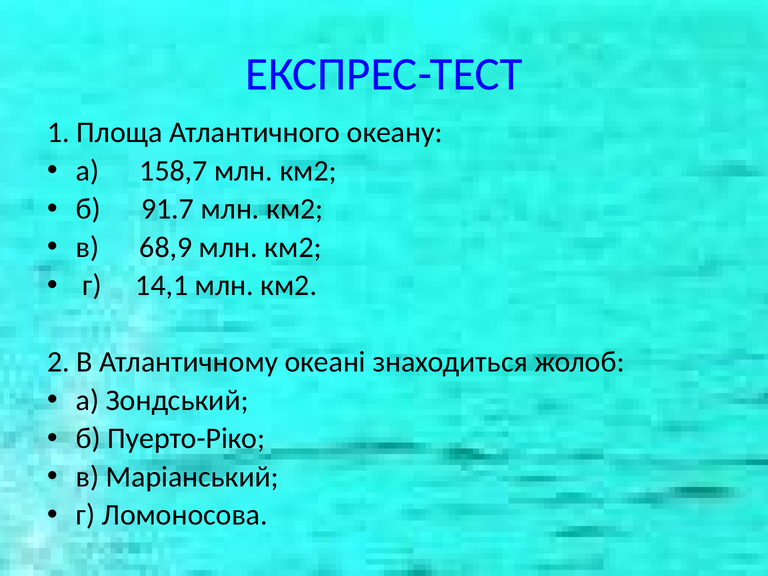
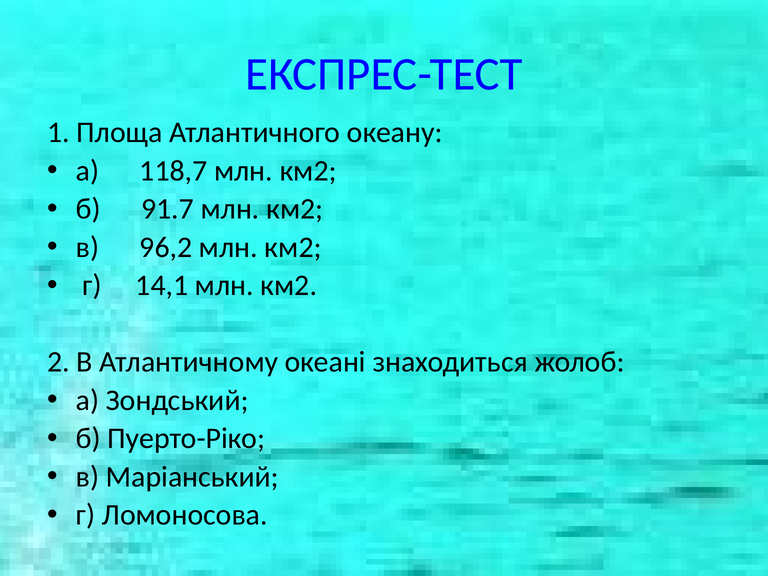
158,7: 158,7 -> 118,7
68,9: 68,9 -> 96,2
